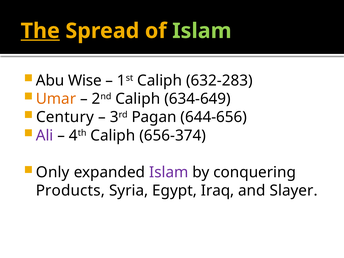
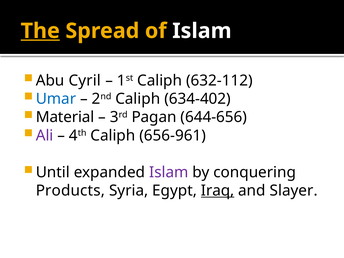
Islam at (202, 31) colour: light green -> white
Wise: Wise -> Cyril
632-283: 632-283 -> 632-112
Umar colour: orange -> blue
634-649: 634-649 -> 634-402
Century: Century -> Material
656-374: 656-374 -> 656-961
Only: Only -> Until
Iraq underline: none -> present
